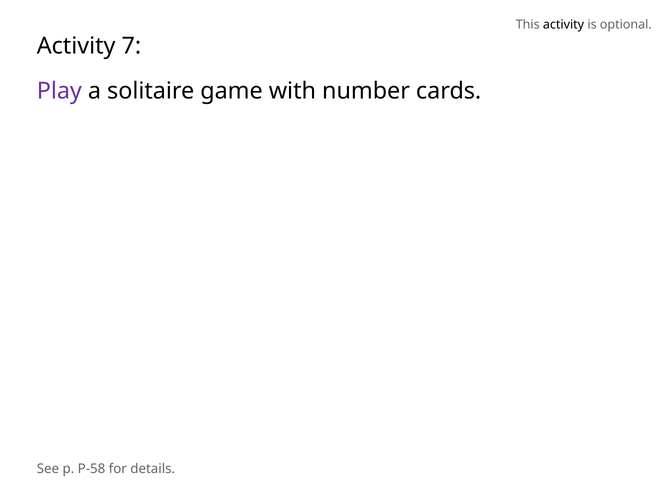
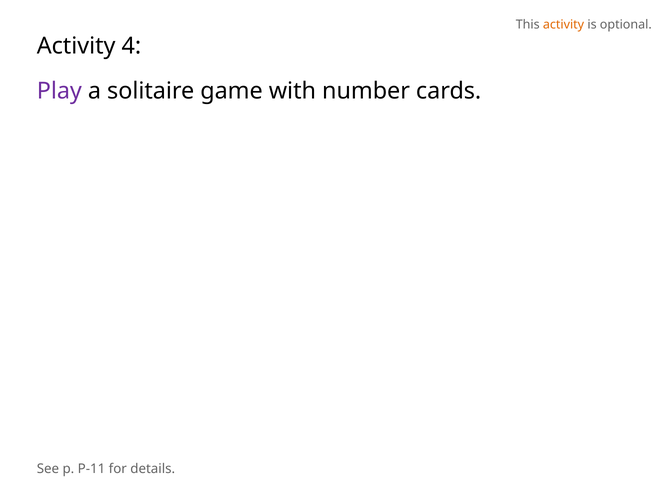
activity at (564, 25) colour: black -> orange
7: 7 -> 4
P-58: P-58 -> P-11
